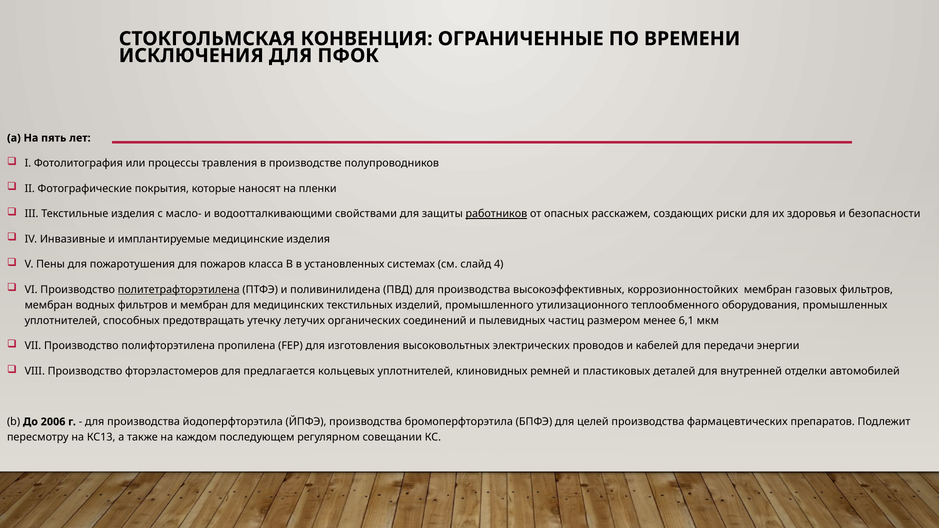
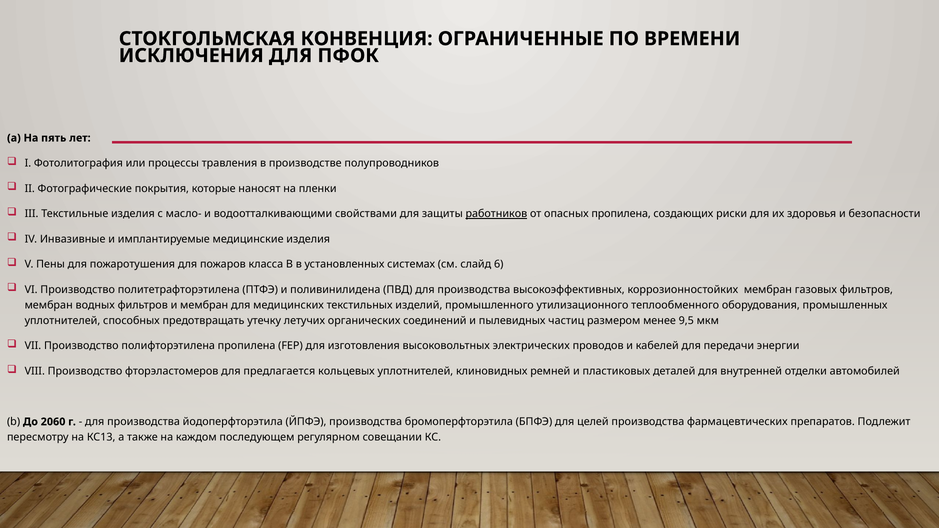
опасных расскажем: расскажем -> пропилена
4: 4 -> 6
политетрафторэтилена underline: present -> none
6,1: 6,1 -> 9,5
2006: 2006 -> 2060
